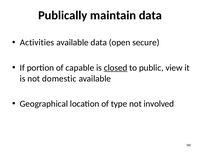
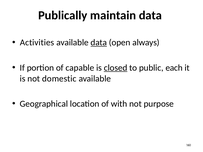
data at (99, 43) underline: none -> present
secure: secure -> always
view: view -> each
type: type -> with
involved: involved -> purpose
